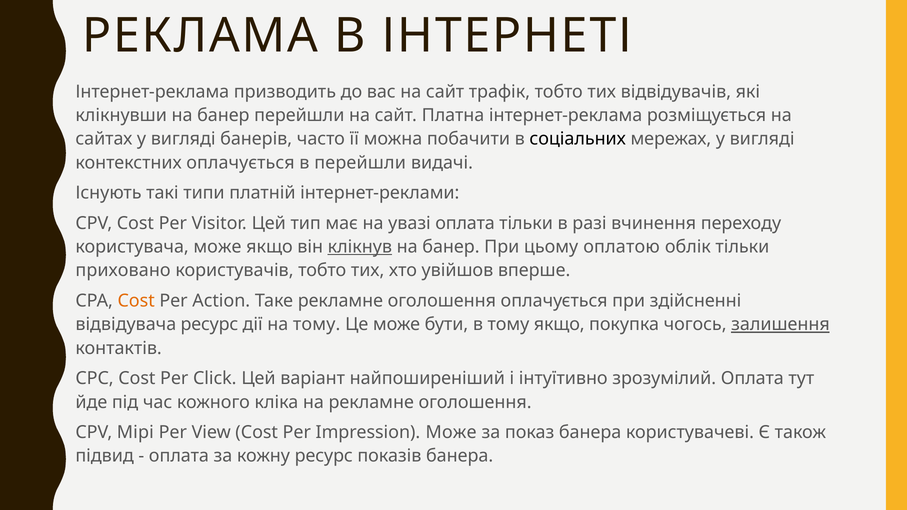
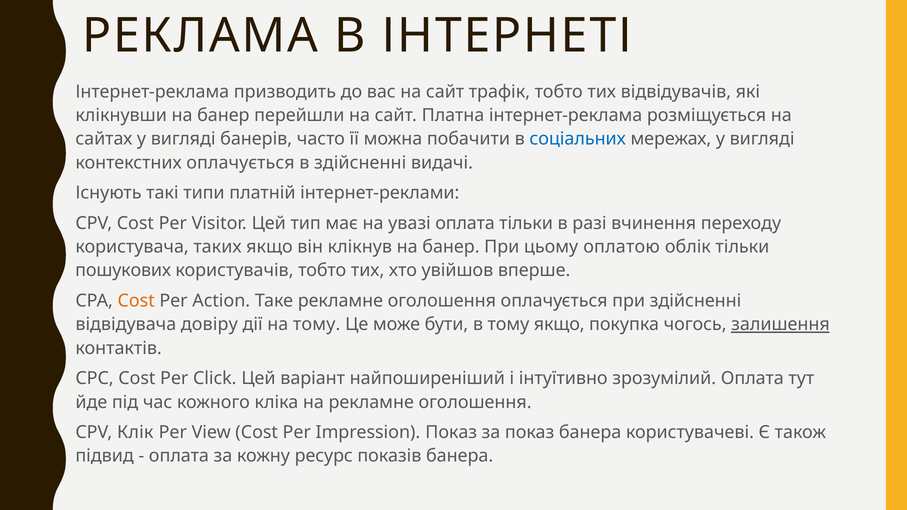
соціальних colour: black -> blue
в перейшли: перейшли -> здійсненні
користувача може: може -> таких
клікнув underline: present -> none
приховано: приховано -> пошукових
відвідувача ресурс: ресурс -> довіру
Мірі: Мірі -> Клік
Impression Може: Може -> Показ
